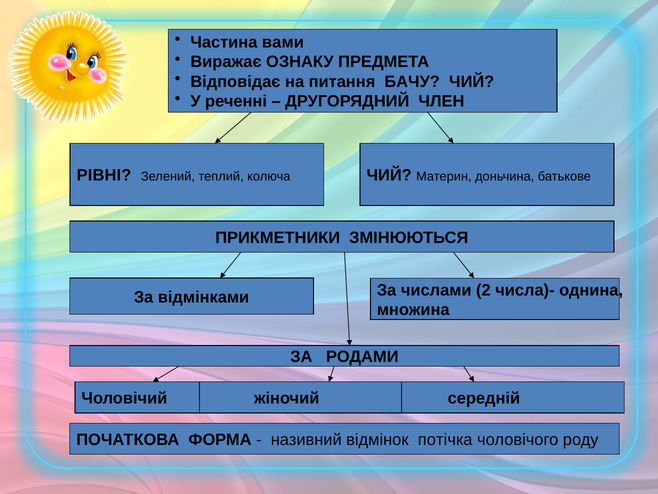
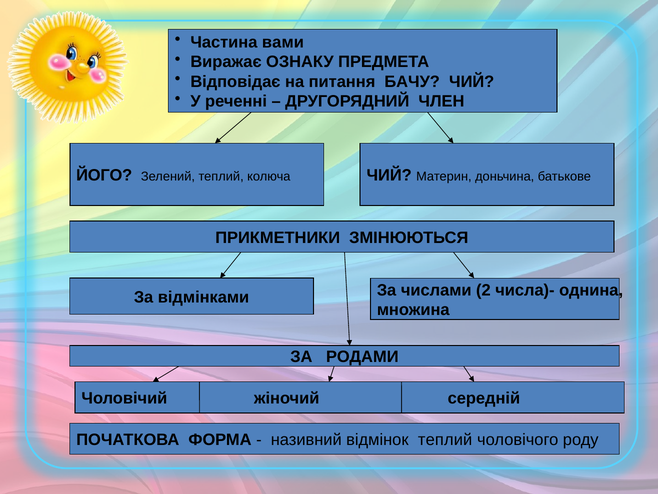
РІВНІ: РІВНІ -> ЙОГО
відмінок потічка: потічка -> теплий
